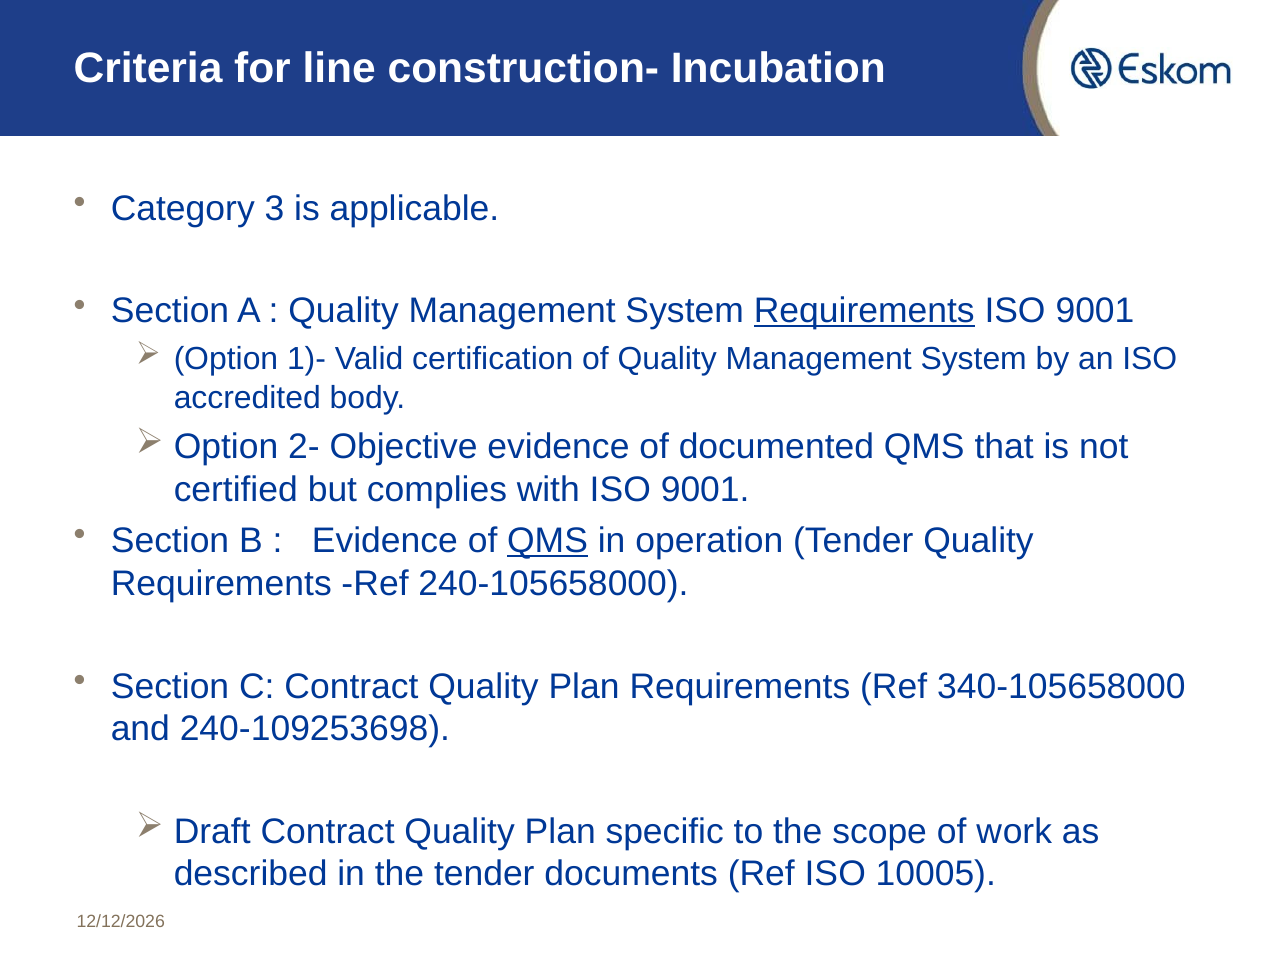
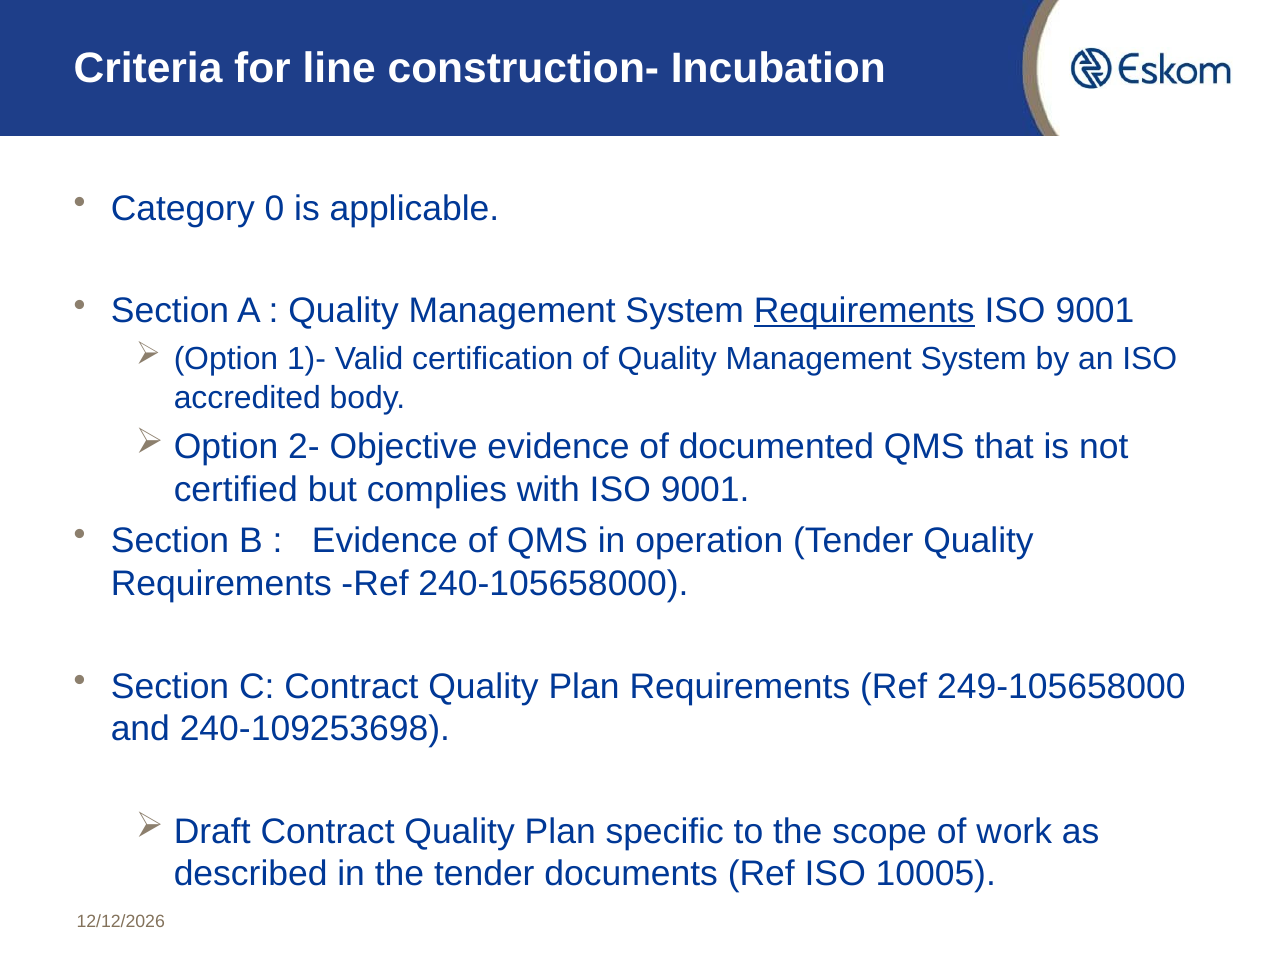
3: 3 -> 0
QMS at (547, 541) underline: present -> none
340-105658000: 340-105658000 -> 249-105658000
